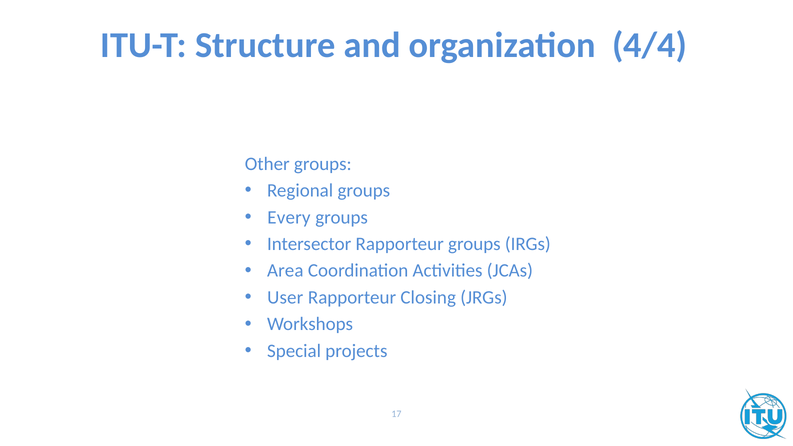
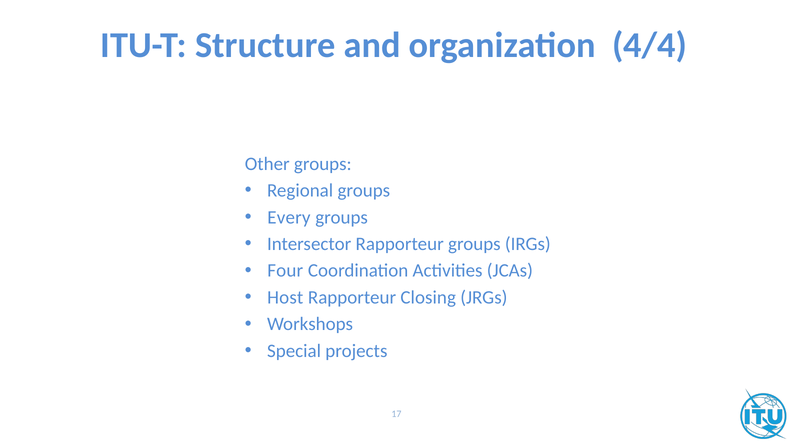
Area: Area -> Four
User: User -> Host
